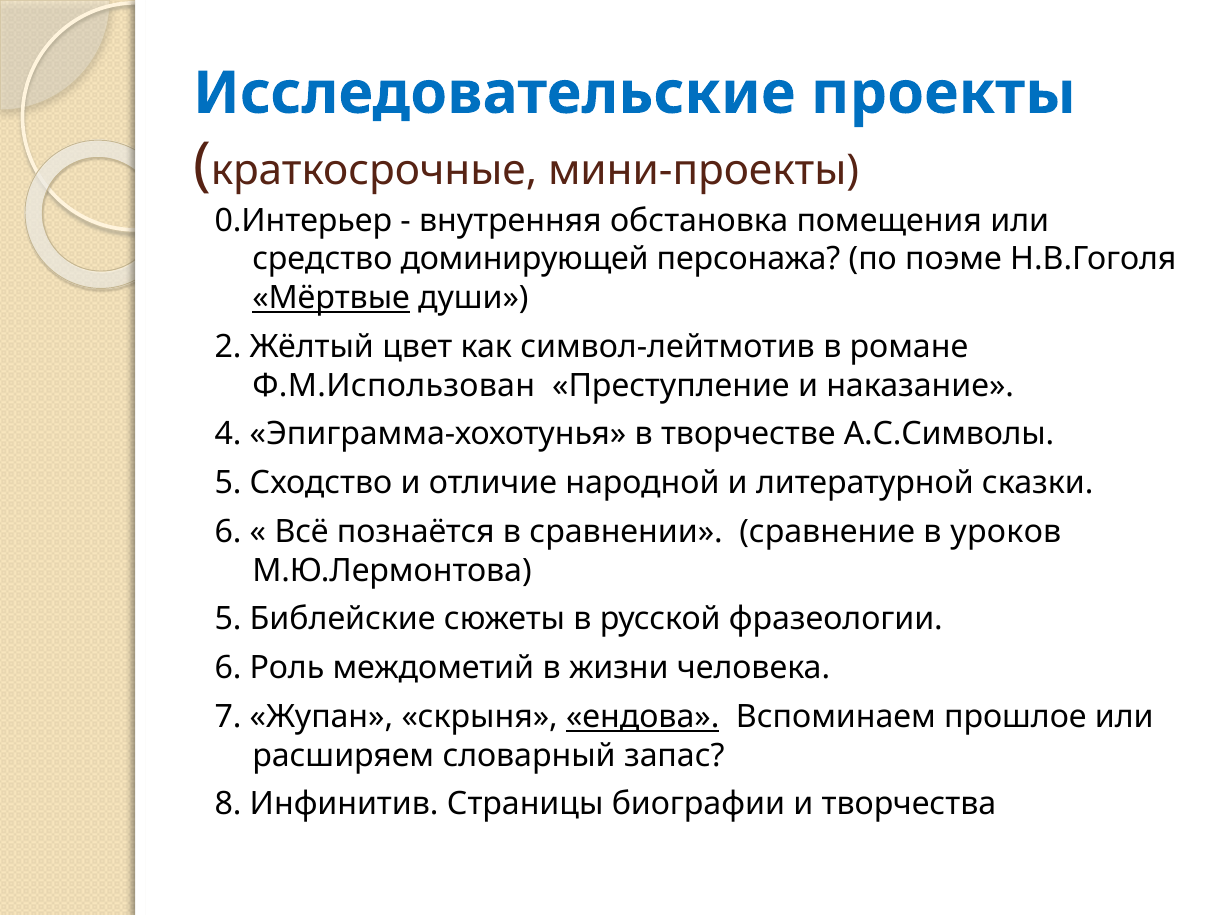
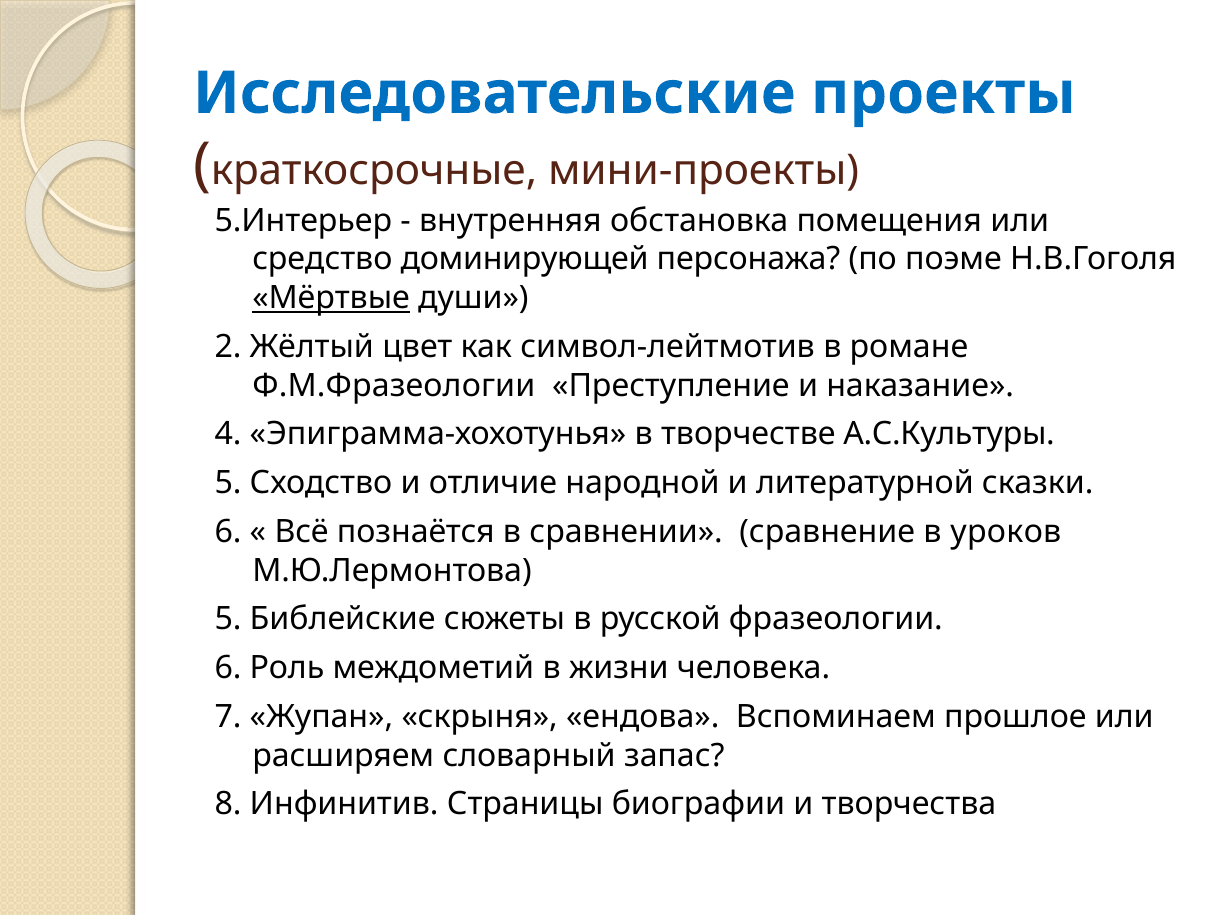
0.Интерьер: 0.Интерьер -> 5.Интерьер
Ф.М.Использован: Ф.М.Использован -> Ф.М.Фразеологии
А.С.Символы: А.С.Символы -> А.С.Культуры
ендова underline: present -> none
